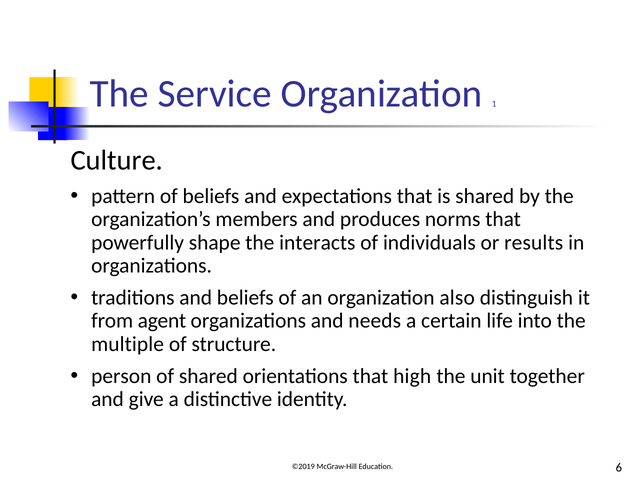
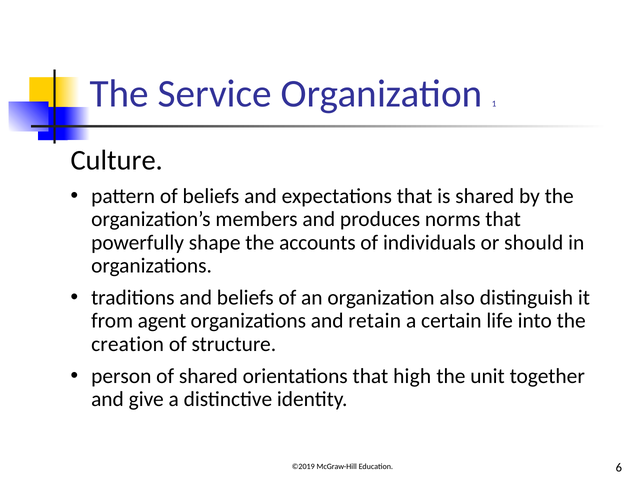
interacts: interacts -> accounts
results: results -> should
needs: needs -> retain
multiple: multiple -> creation
